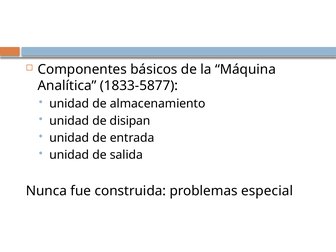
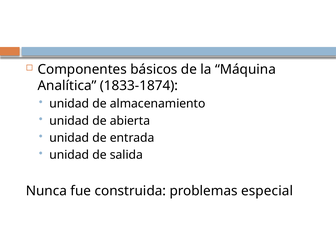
1833-5877: 1833-5877 -> 1833-1874
disipan: disipan -> abierta
